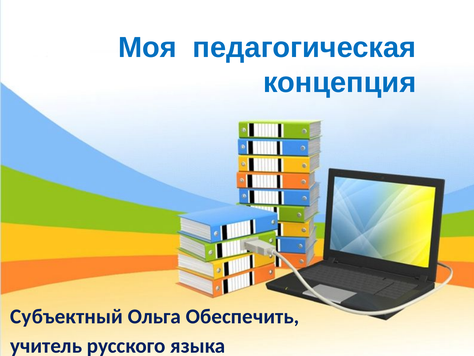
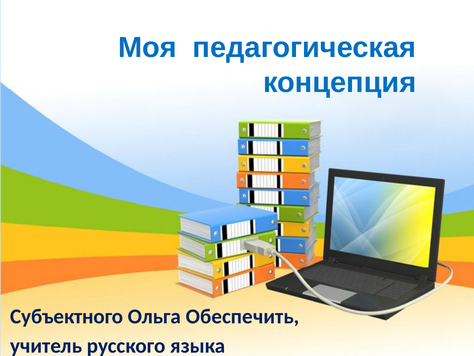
Субъектный: Субъектный -> Субъектного
